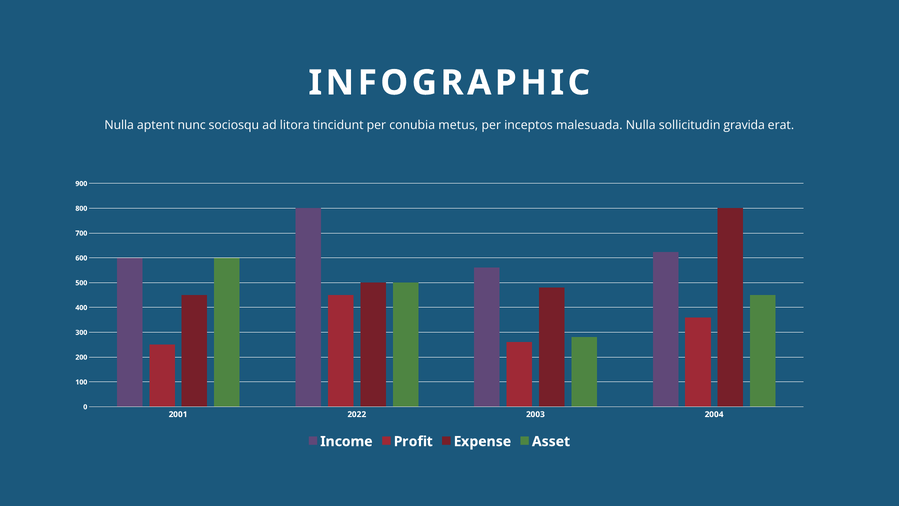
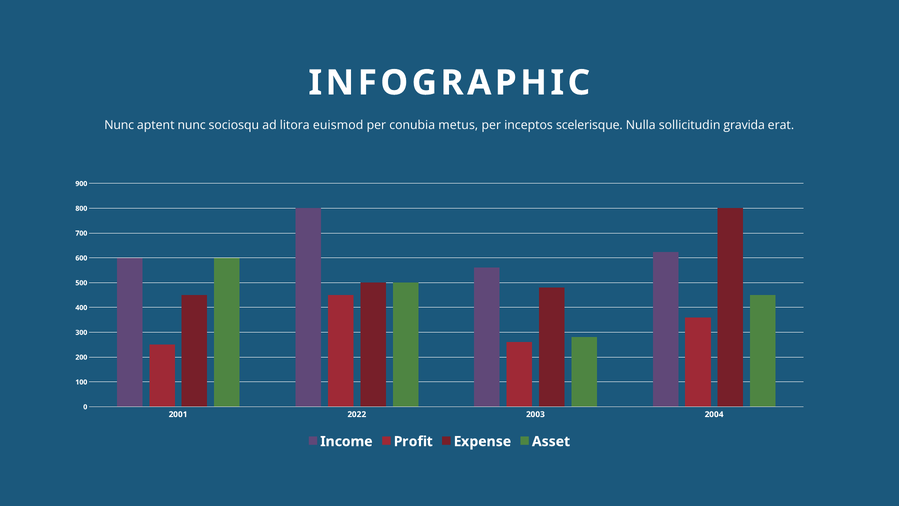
Nulla at (119, 125): Nulla -> Nunc
tincidunt: tincidunt -> euismod
malesuada: malesuada -> scelerisque
